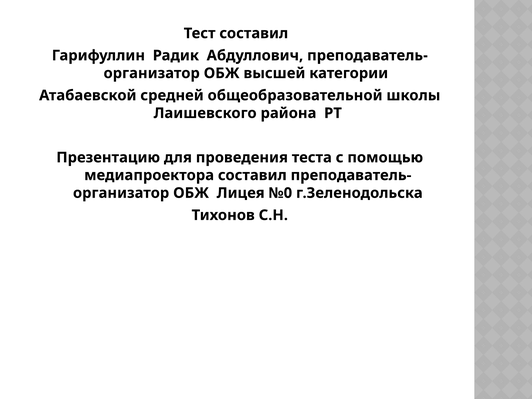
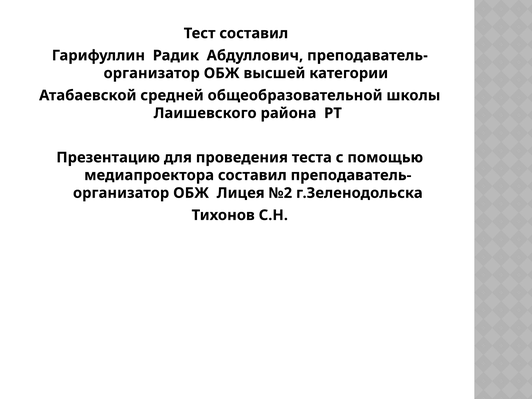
№0: №0 -> №2
